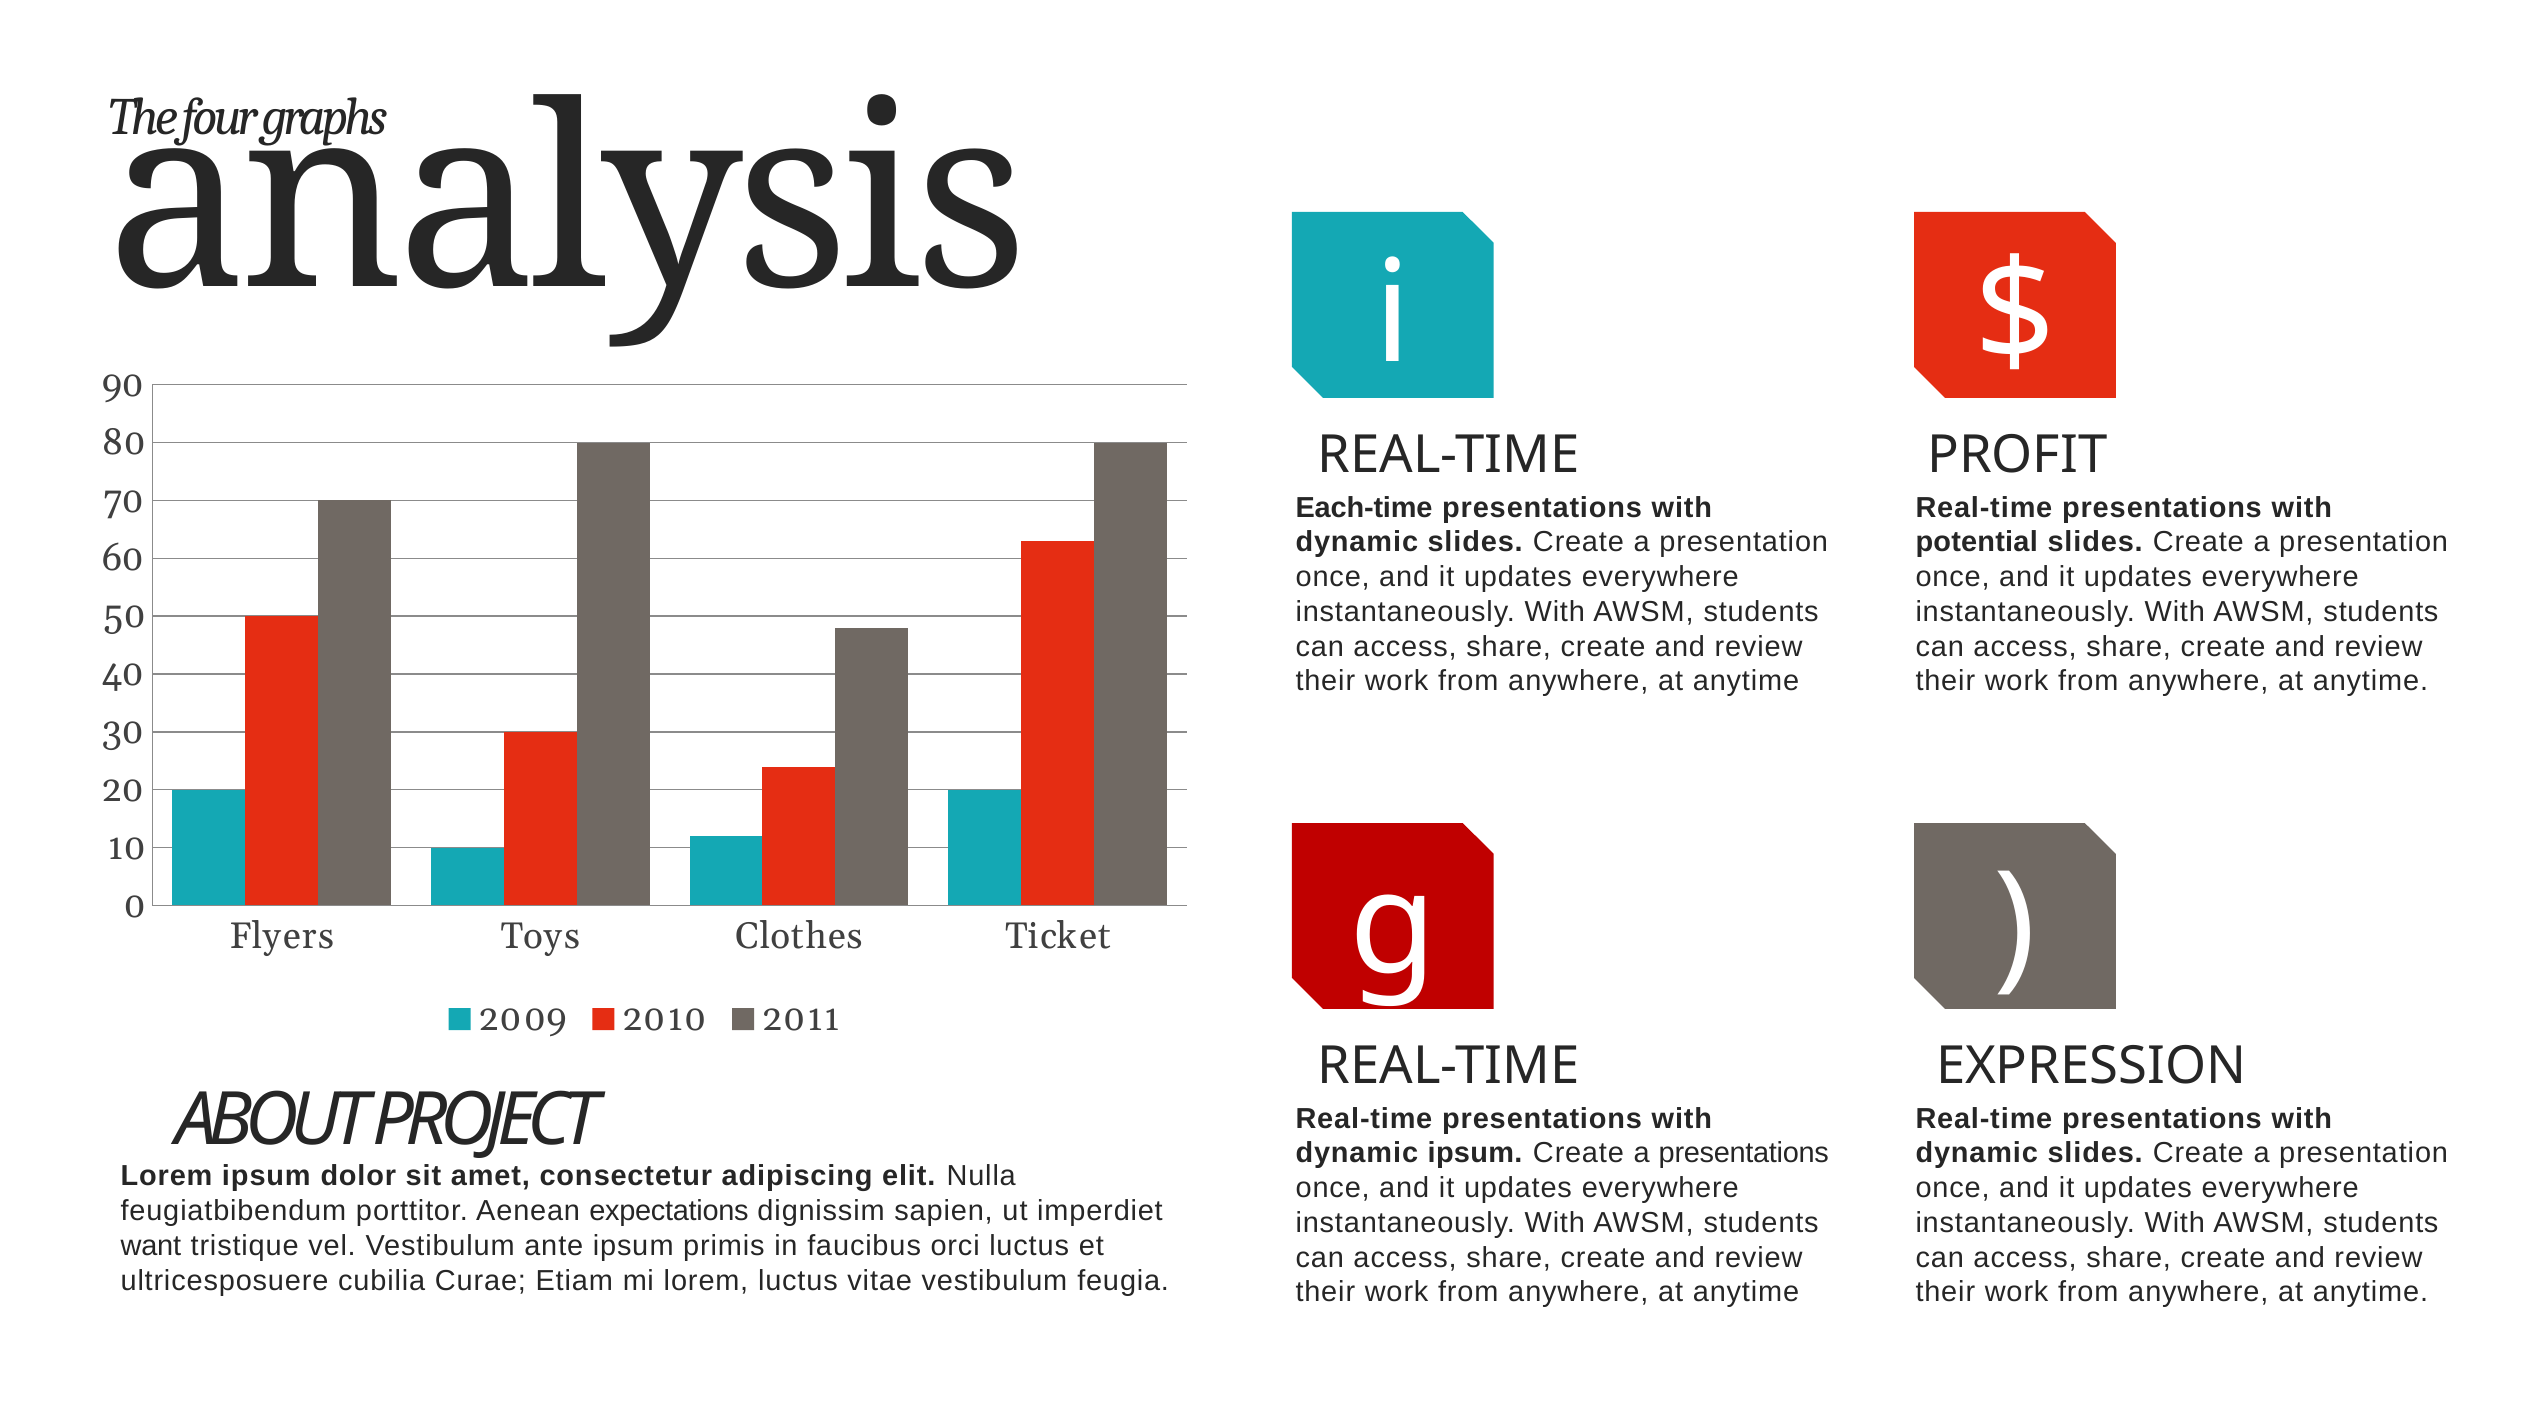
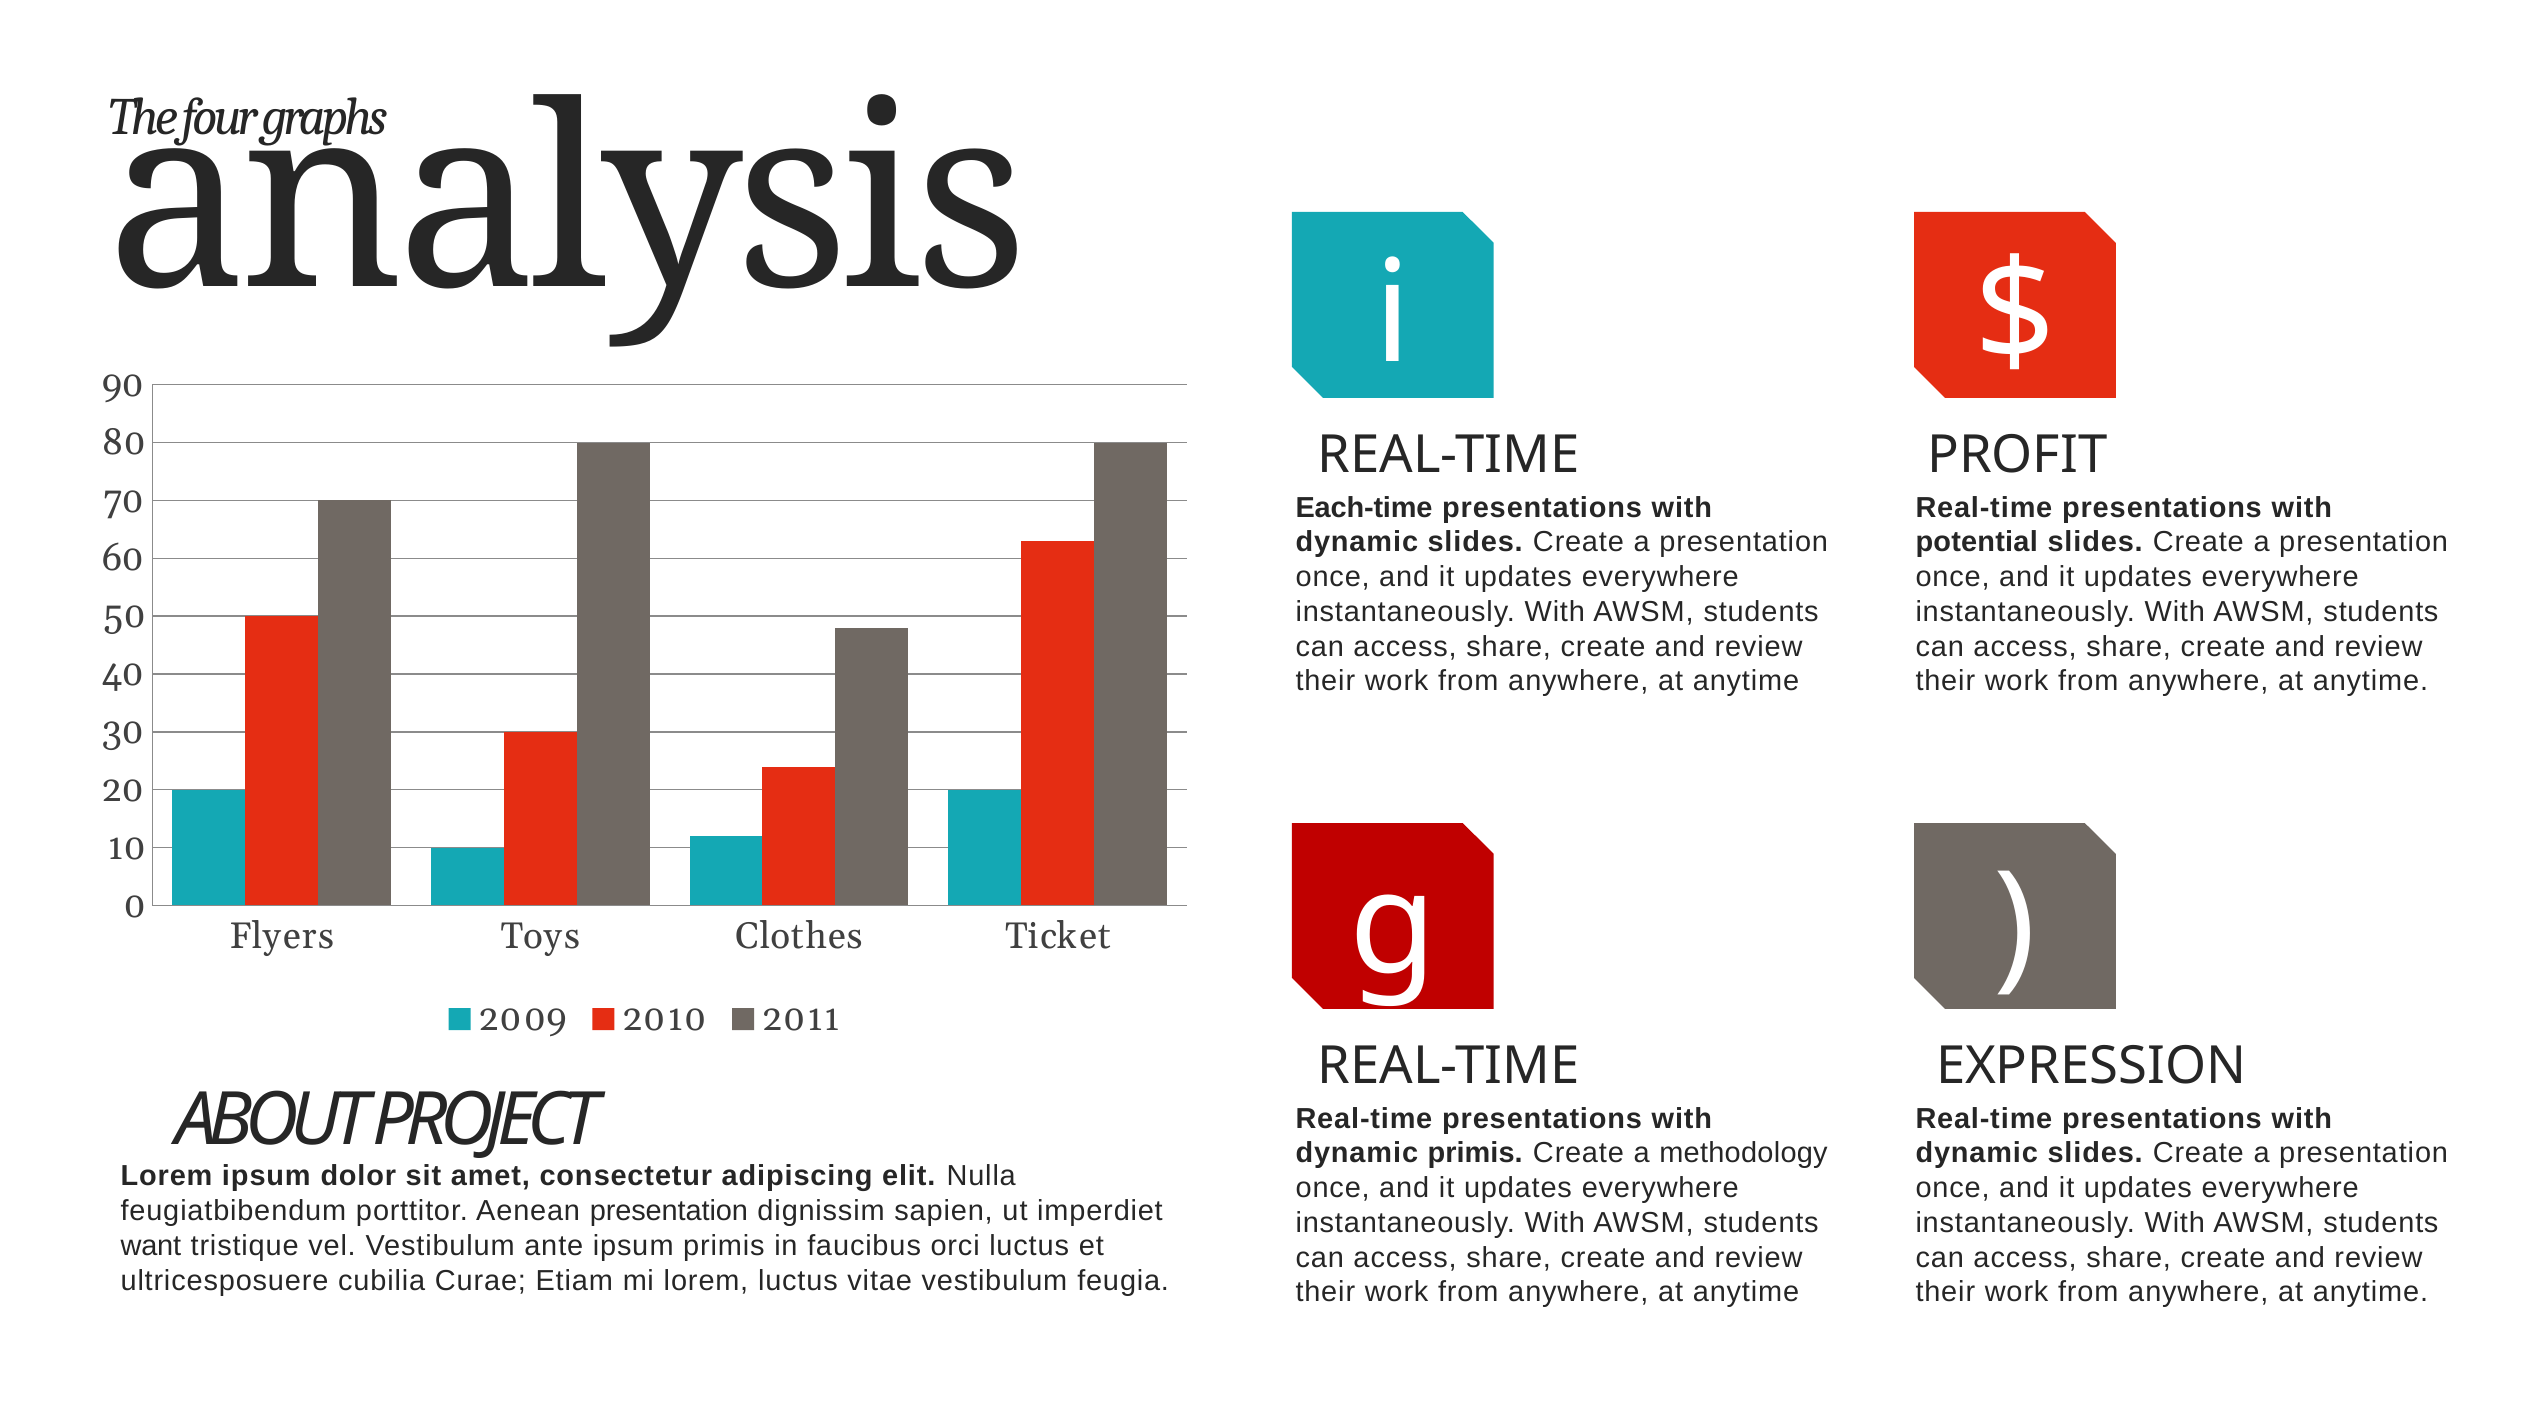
dynamic ipsum: ipsum -> primis
a presentations: presentations -> methodology
Aenean expectations: expectations -> presentation
